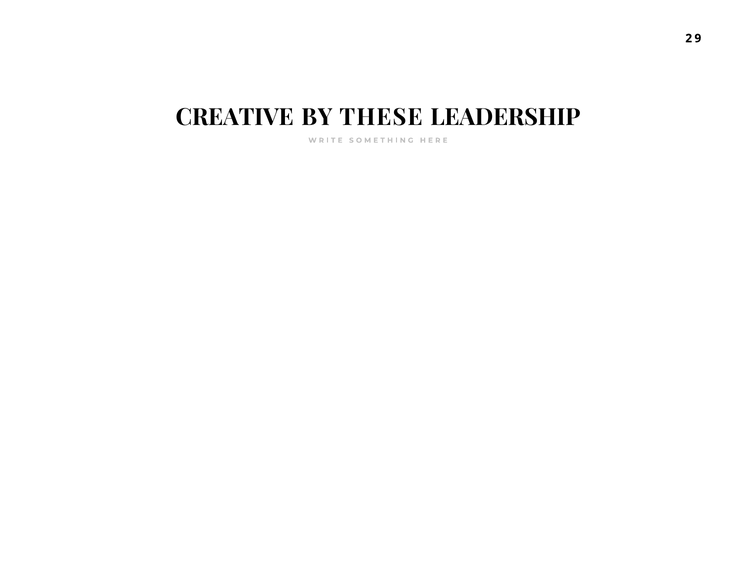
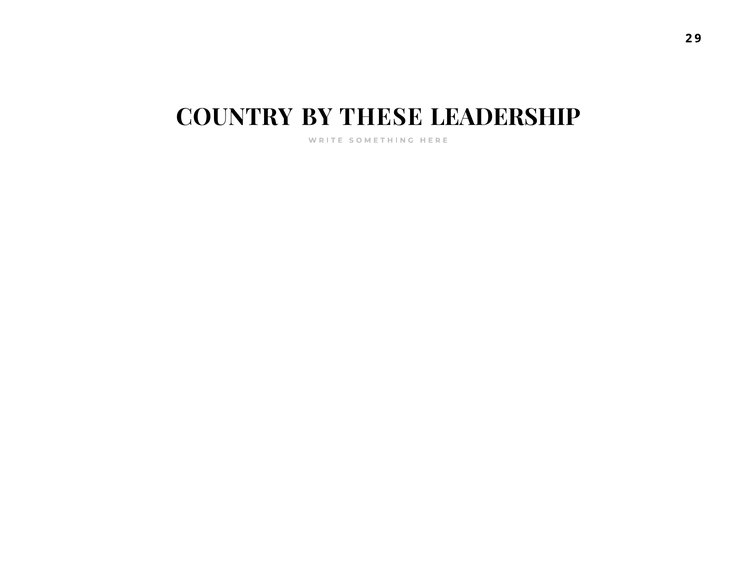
CREATIVE: CREATIVE -> COUNTRY
